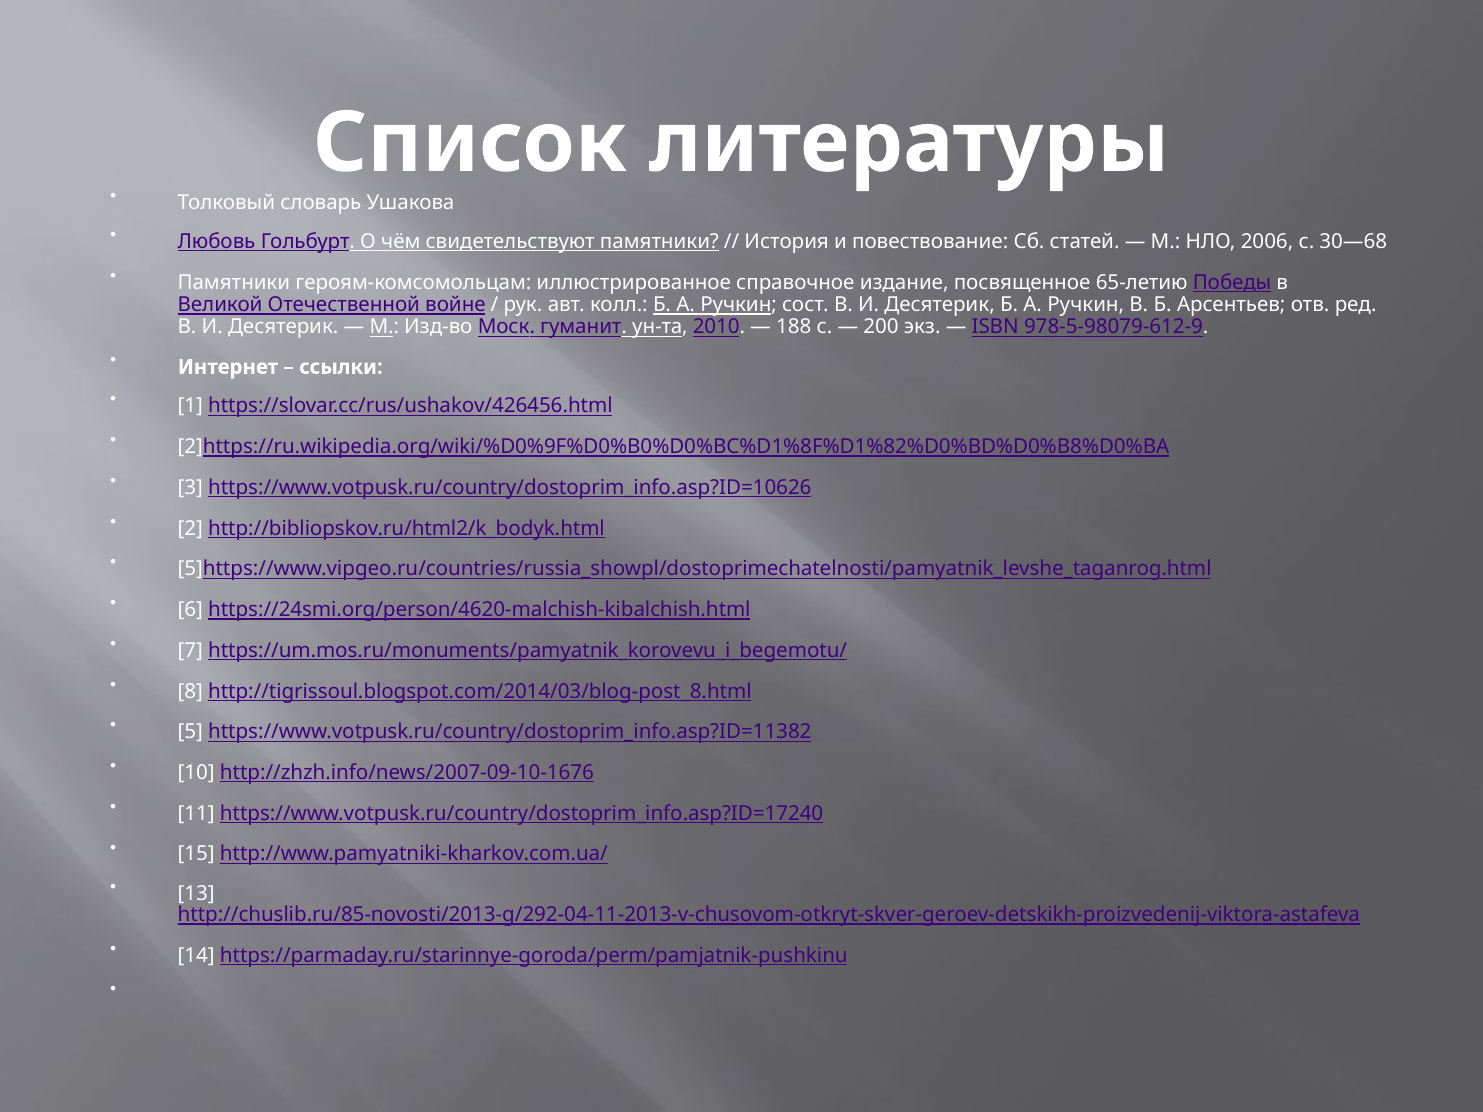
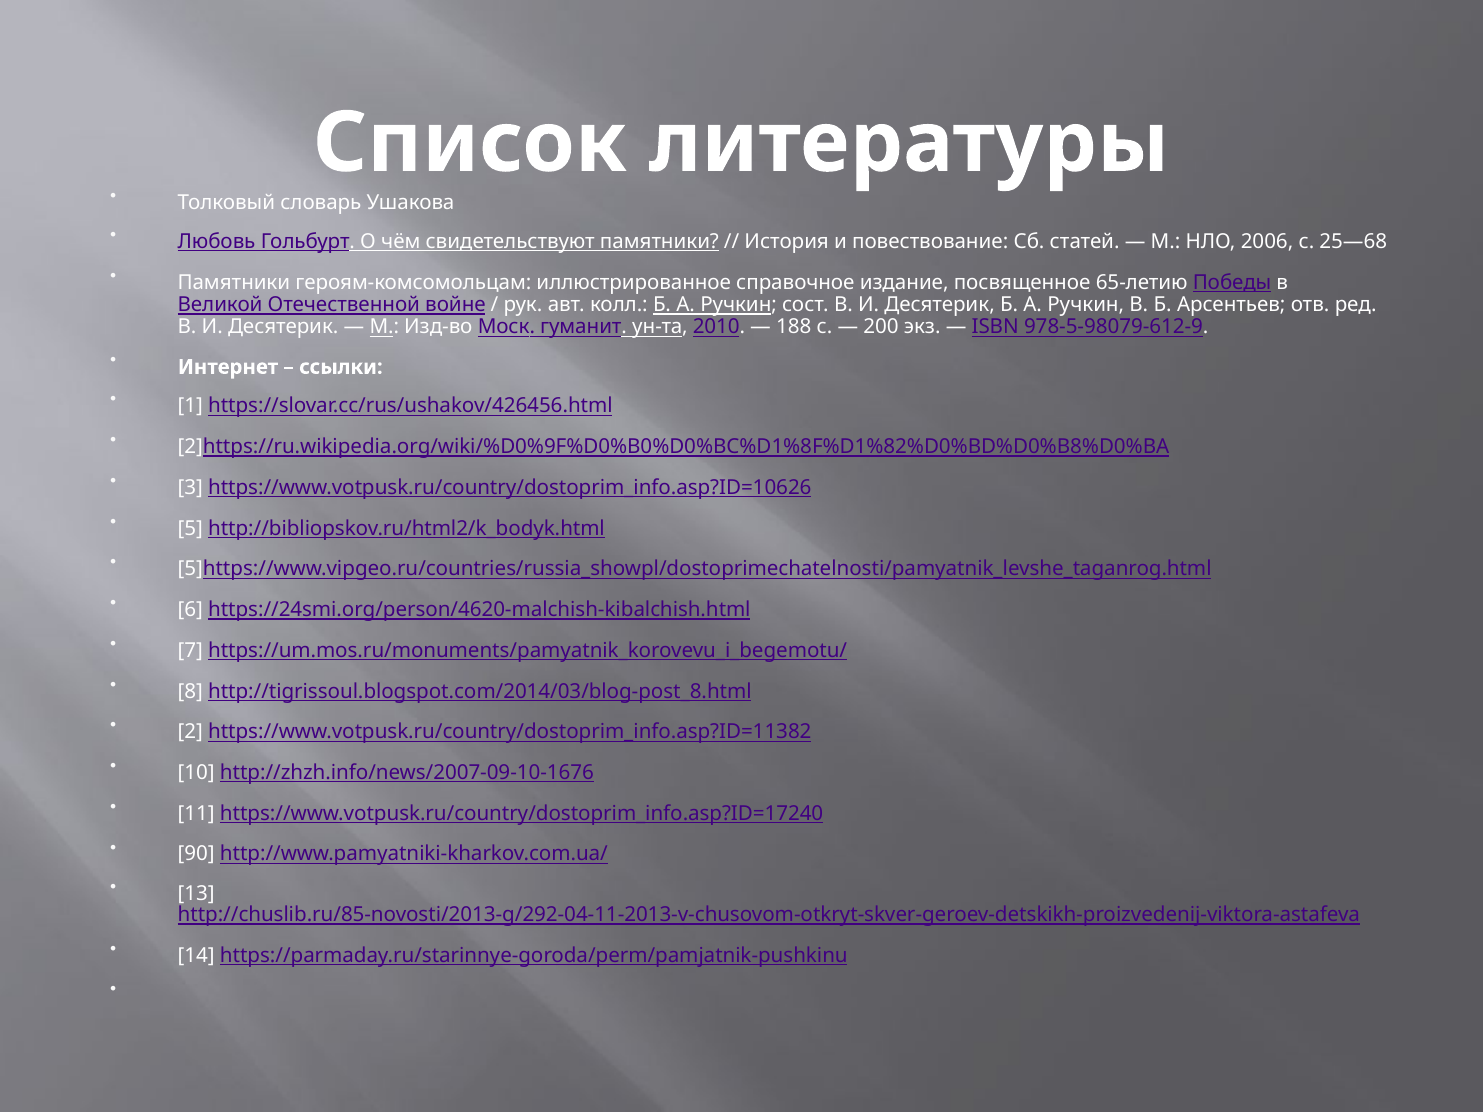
30—68: 30—68 -> 25—68
2: 2 -> 5
5: 5 -> 2
15: 15 -> 90
